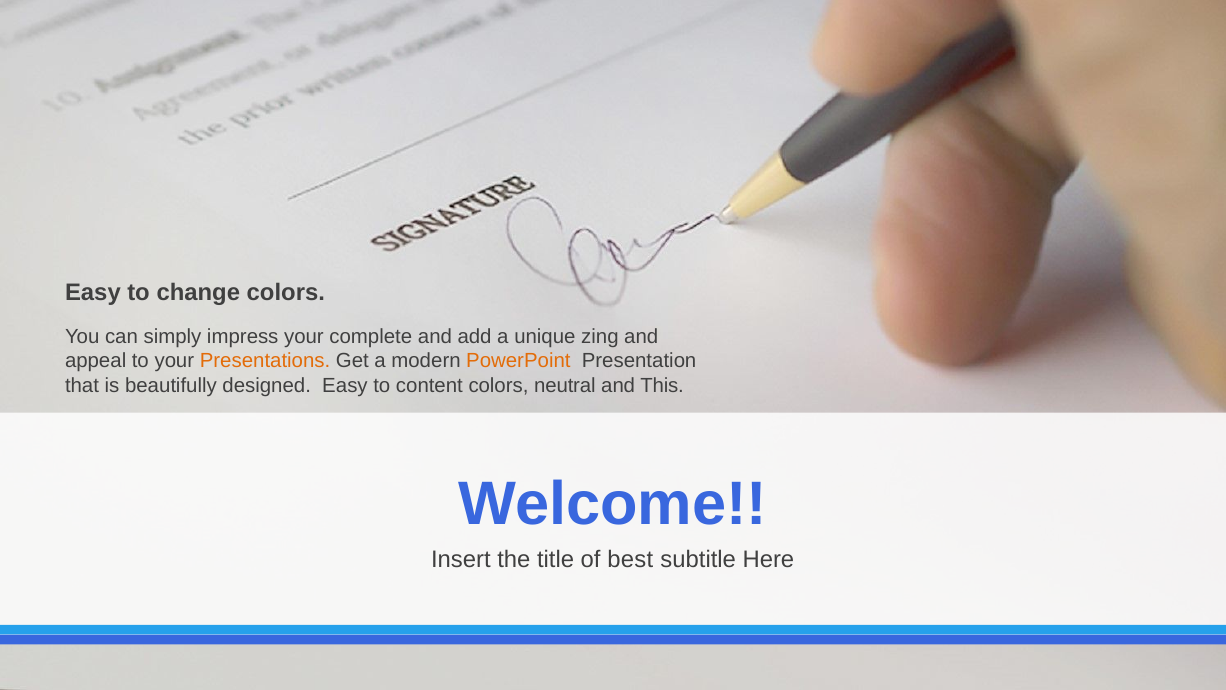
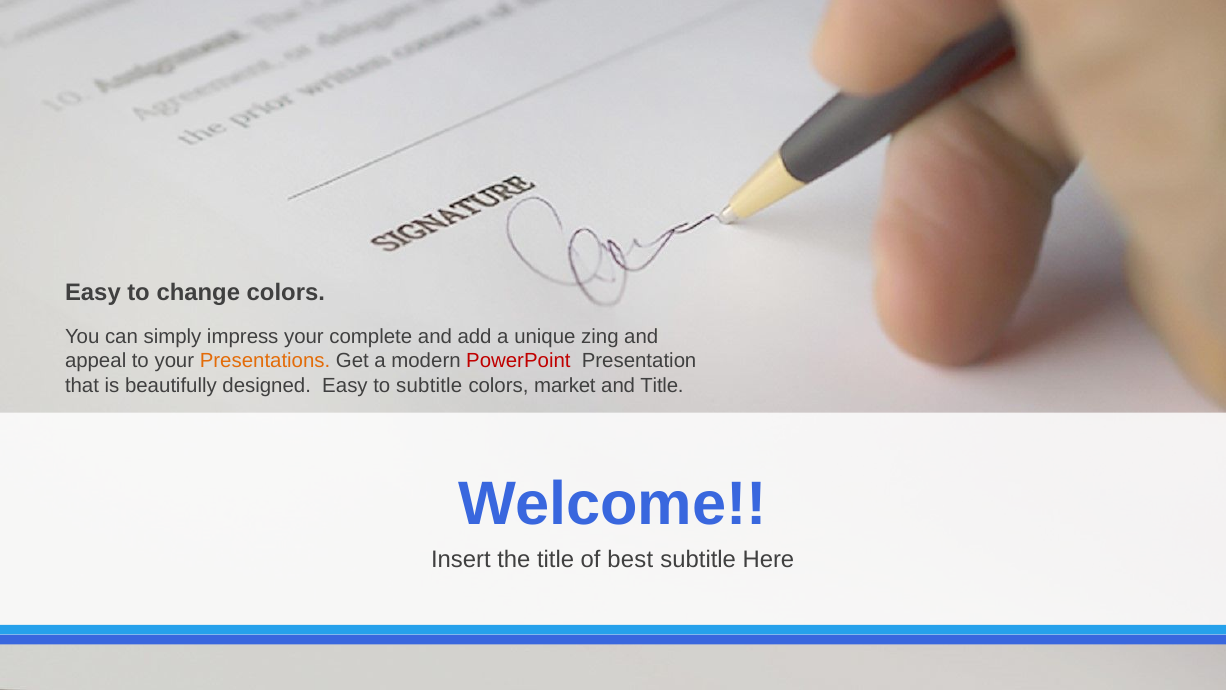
PowerPoint colour: orange -> red
to content: content -> subtitle
neutral: neutral -> market
and This: This -> Title
